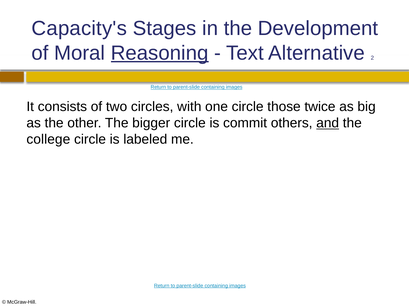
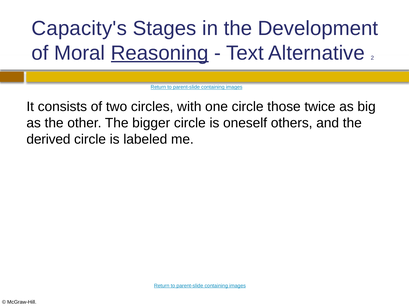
commit: commit -> oneself
and underline: present -> none
college: college -> derived
